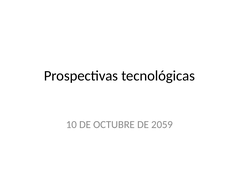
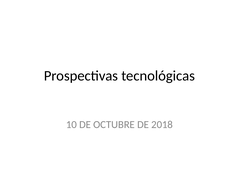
2059: 2059 -> 2018
